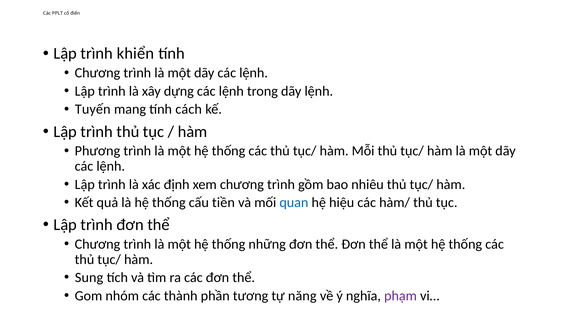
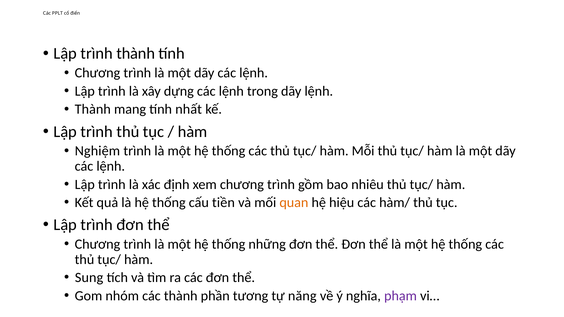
trình khiển: khiển -> thành
Tuyến at (93, 109): Tuyến -> Thành
cách: cách -> nhất
Phương: Phương -> Nghiệm
quan colour: blue -> orange
